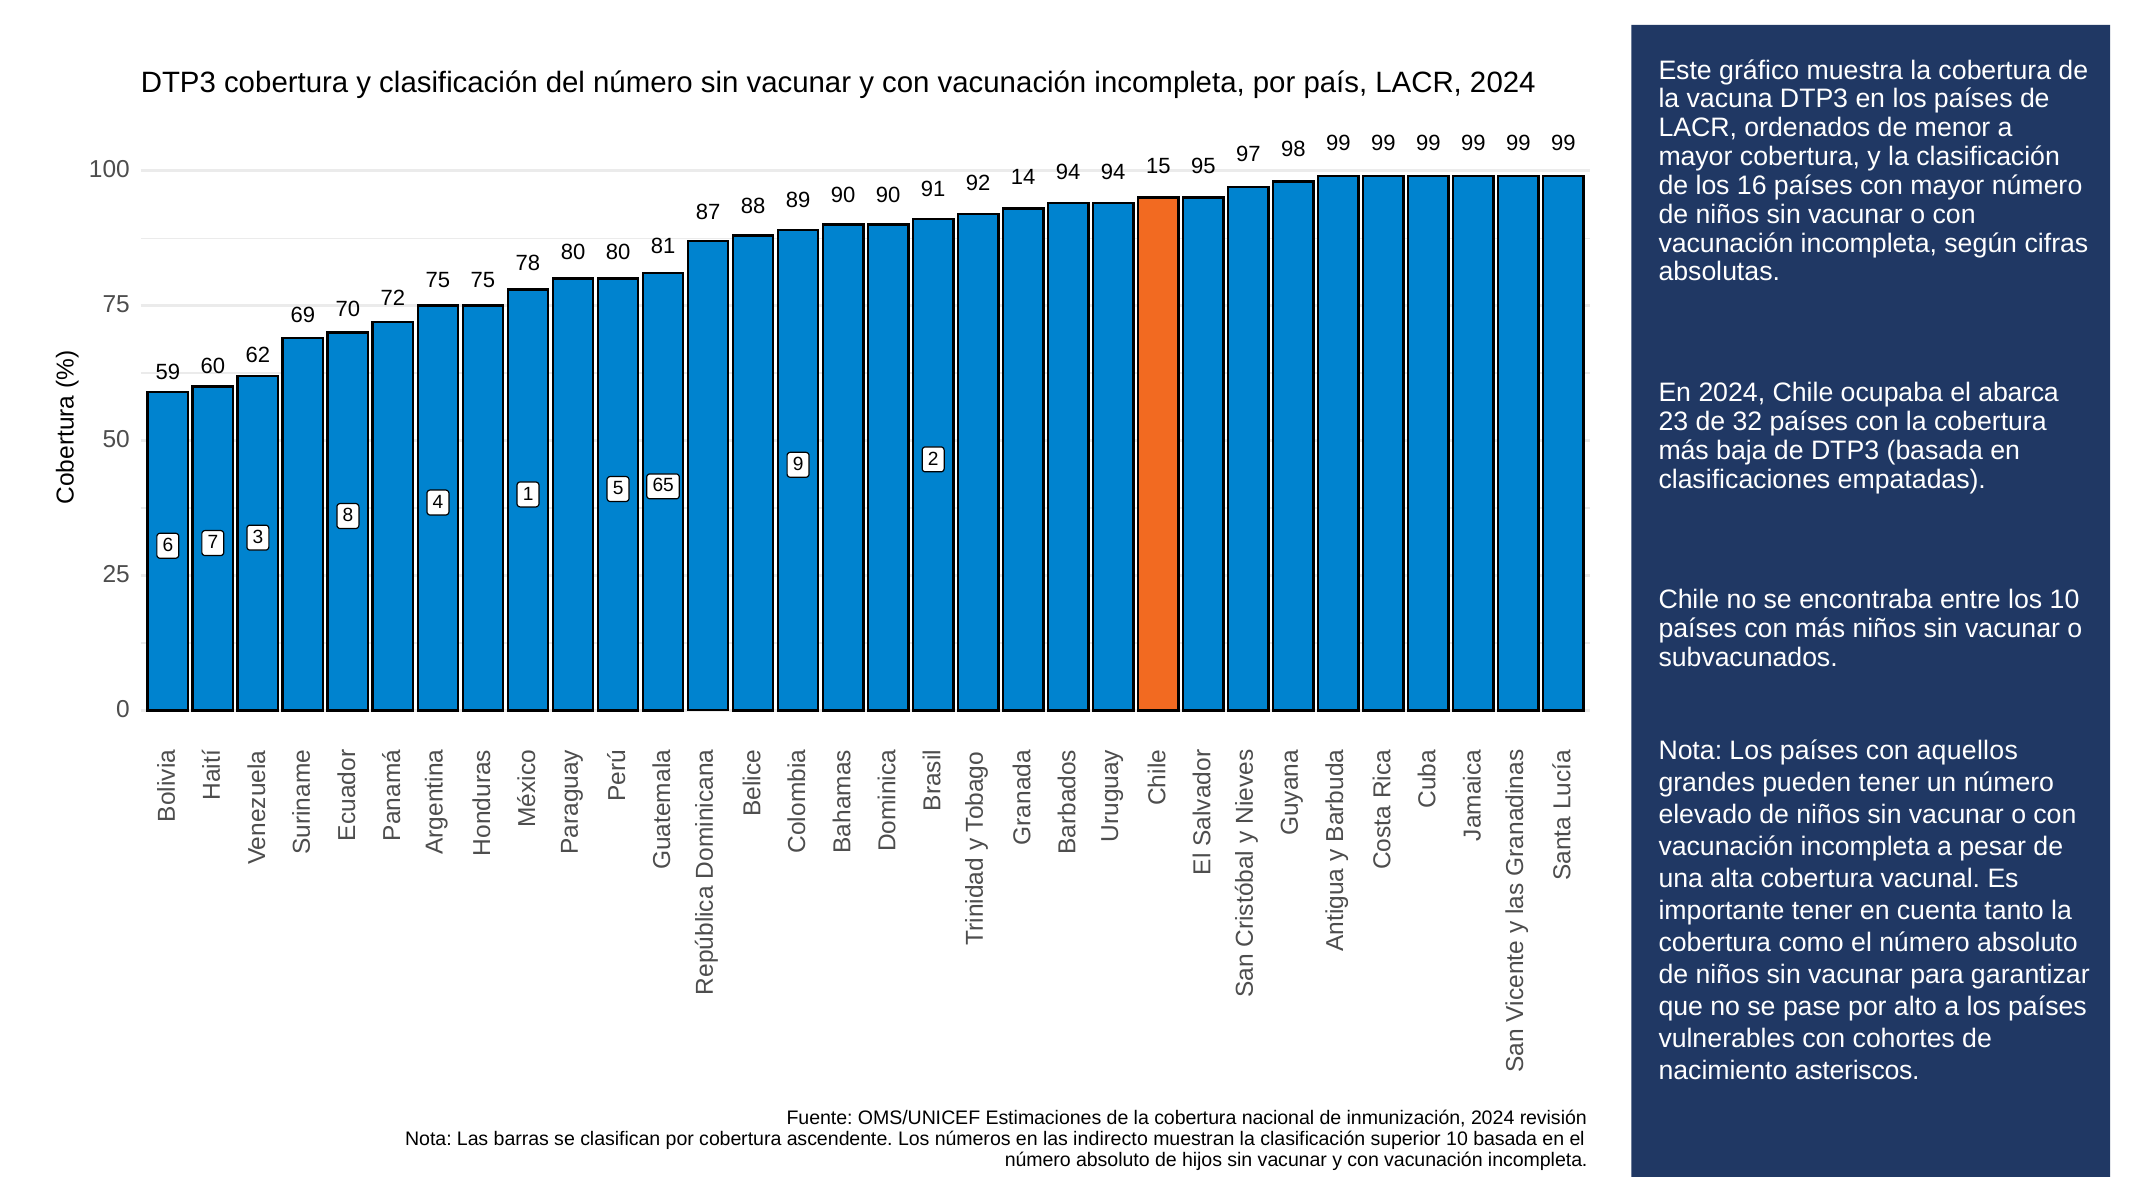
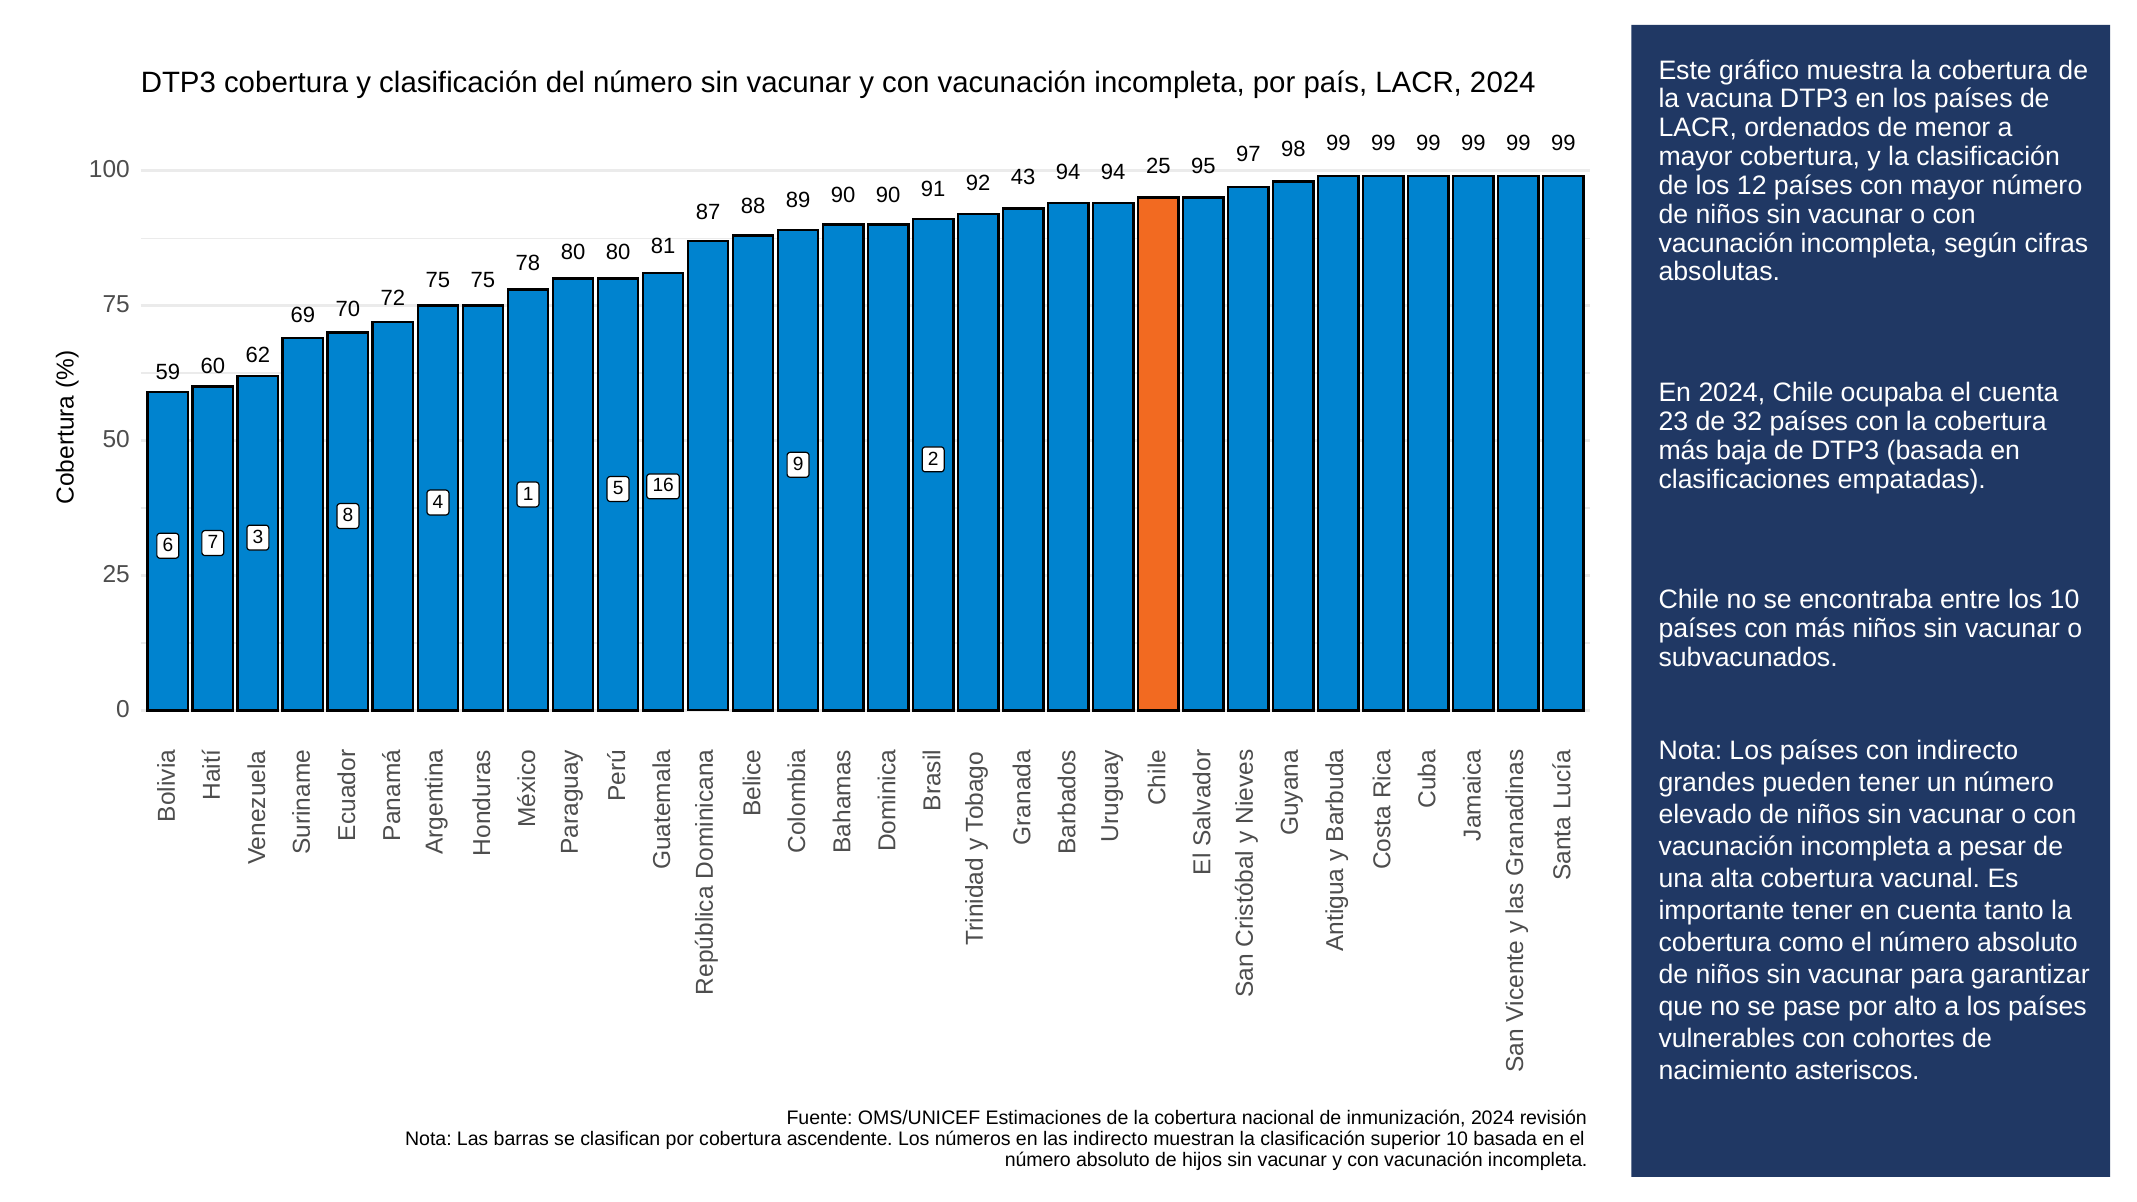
94 15: 15 -> 25
16: 16 -> 12
14: 14 -> 43
el abarca: abarca -> cuenta
65: 65 -> 16
con aquellos: aquellos -> indirecto
